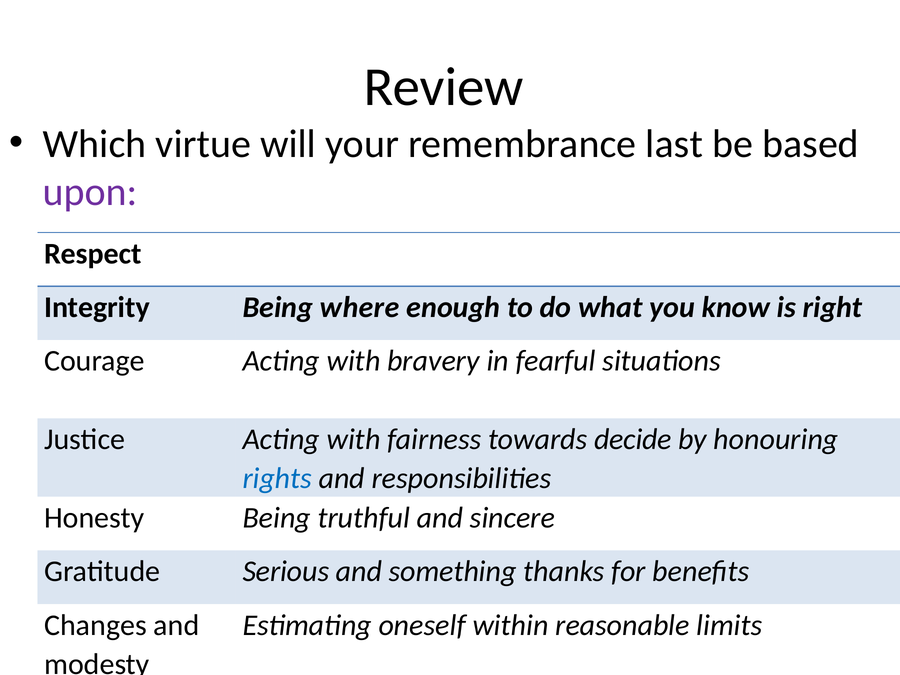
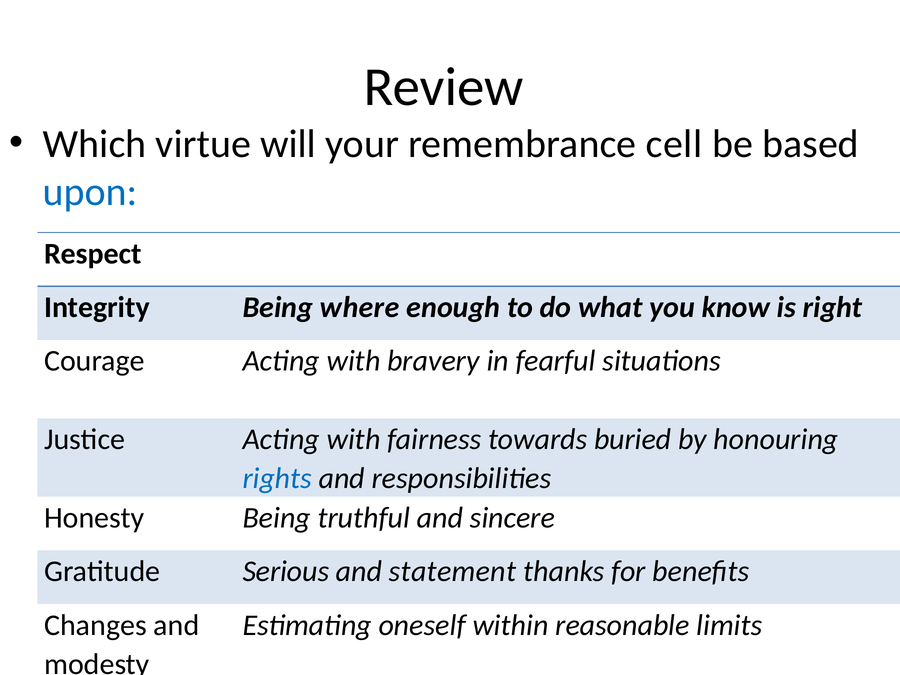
last: last -> cell
upon colour: purple -> blue
decide: decide -> buried
something: something -> statement
